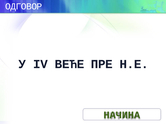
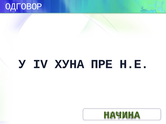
ВЕЋЕ: ВЕЋЕ -> ХУНА
